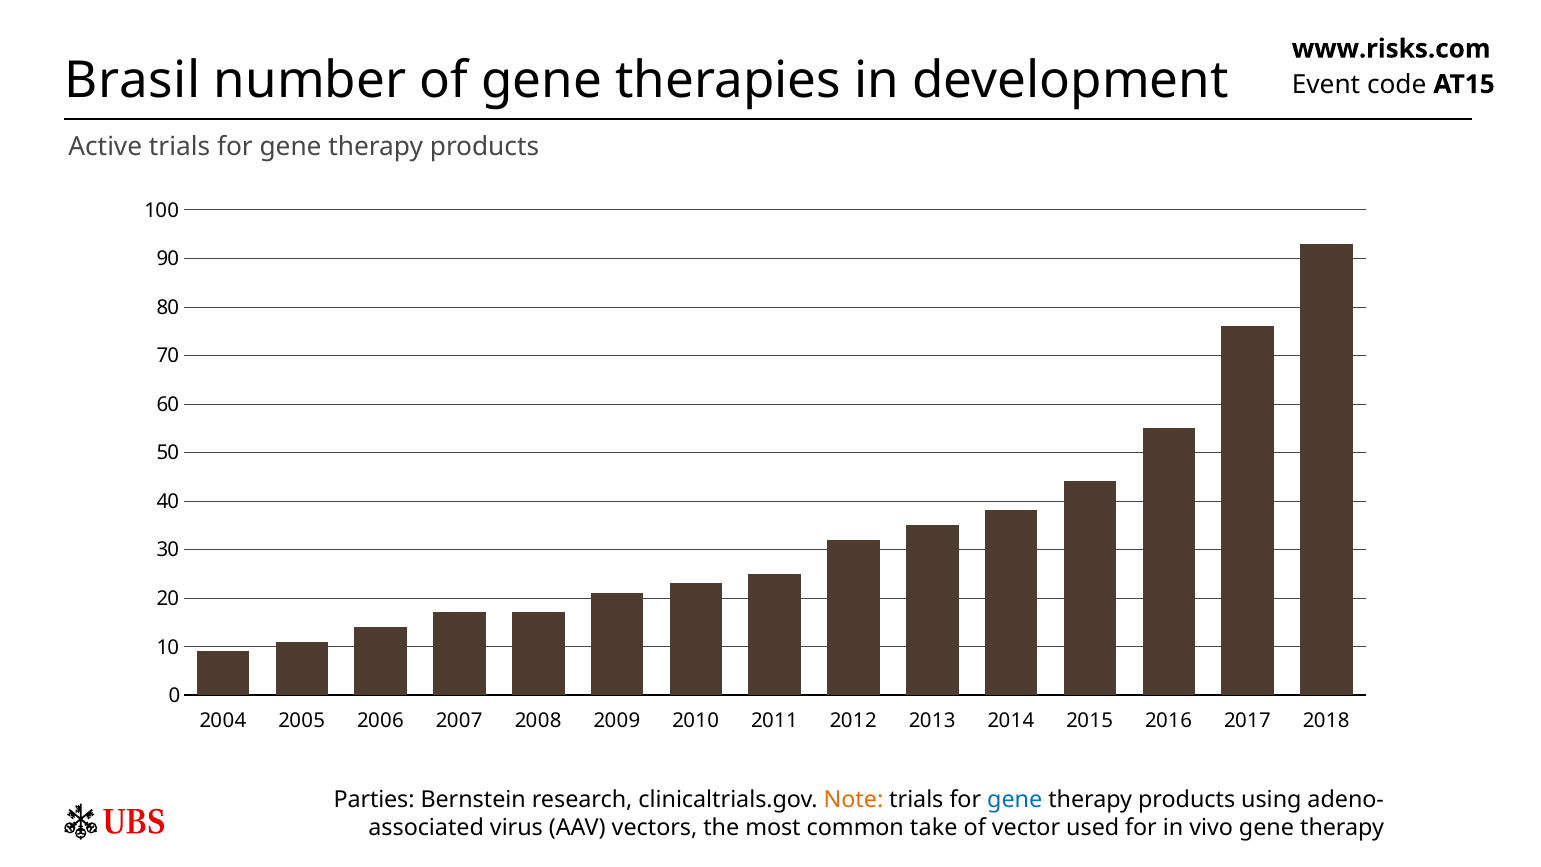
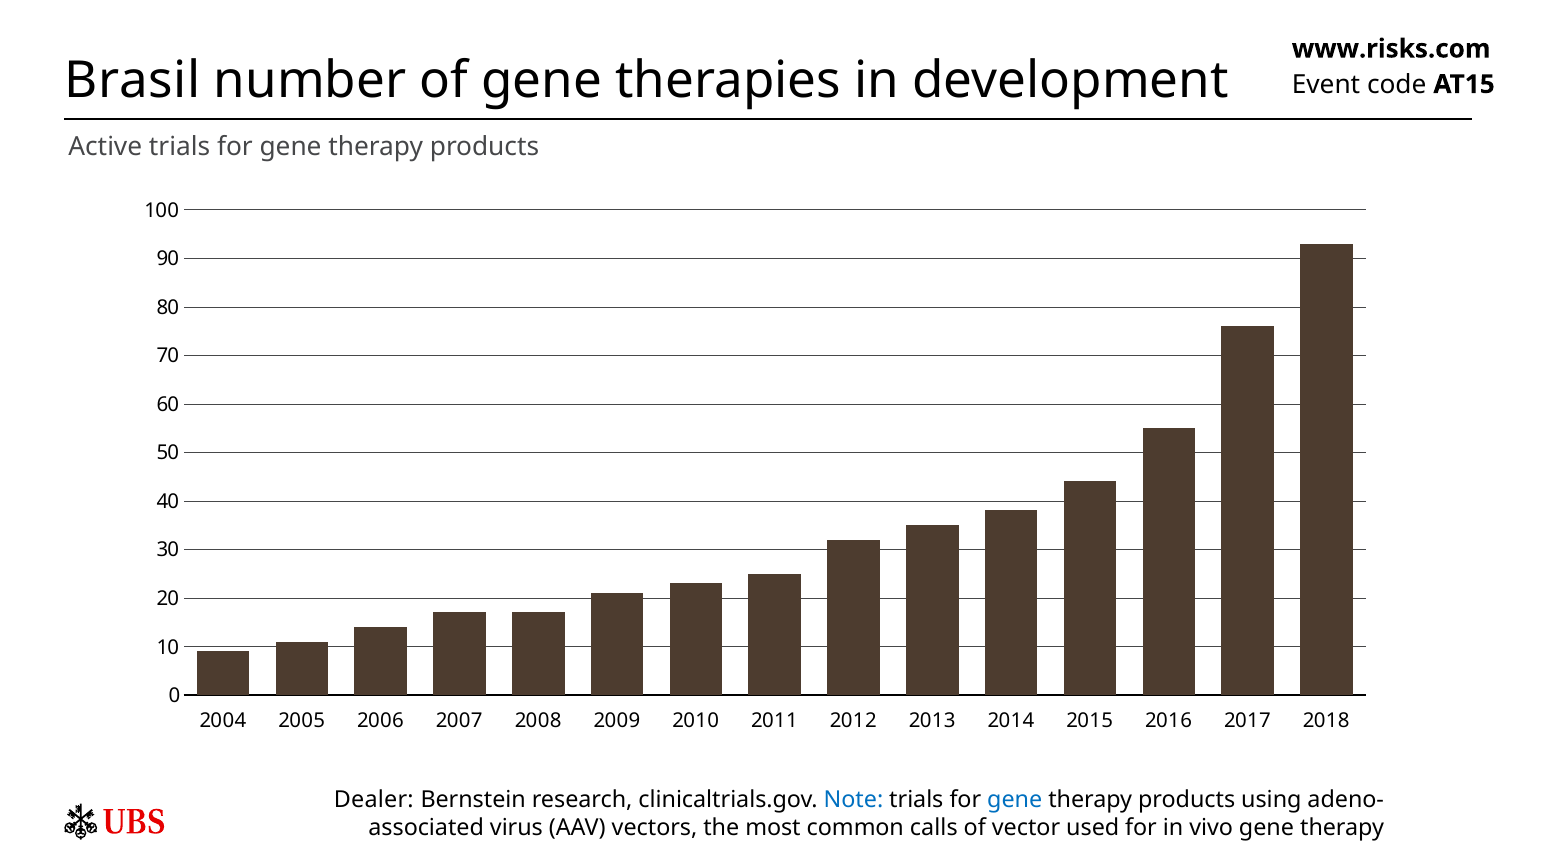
Parties: Parties -> Dealer
Note colour: orange -> blue
take: take -> calls
